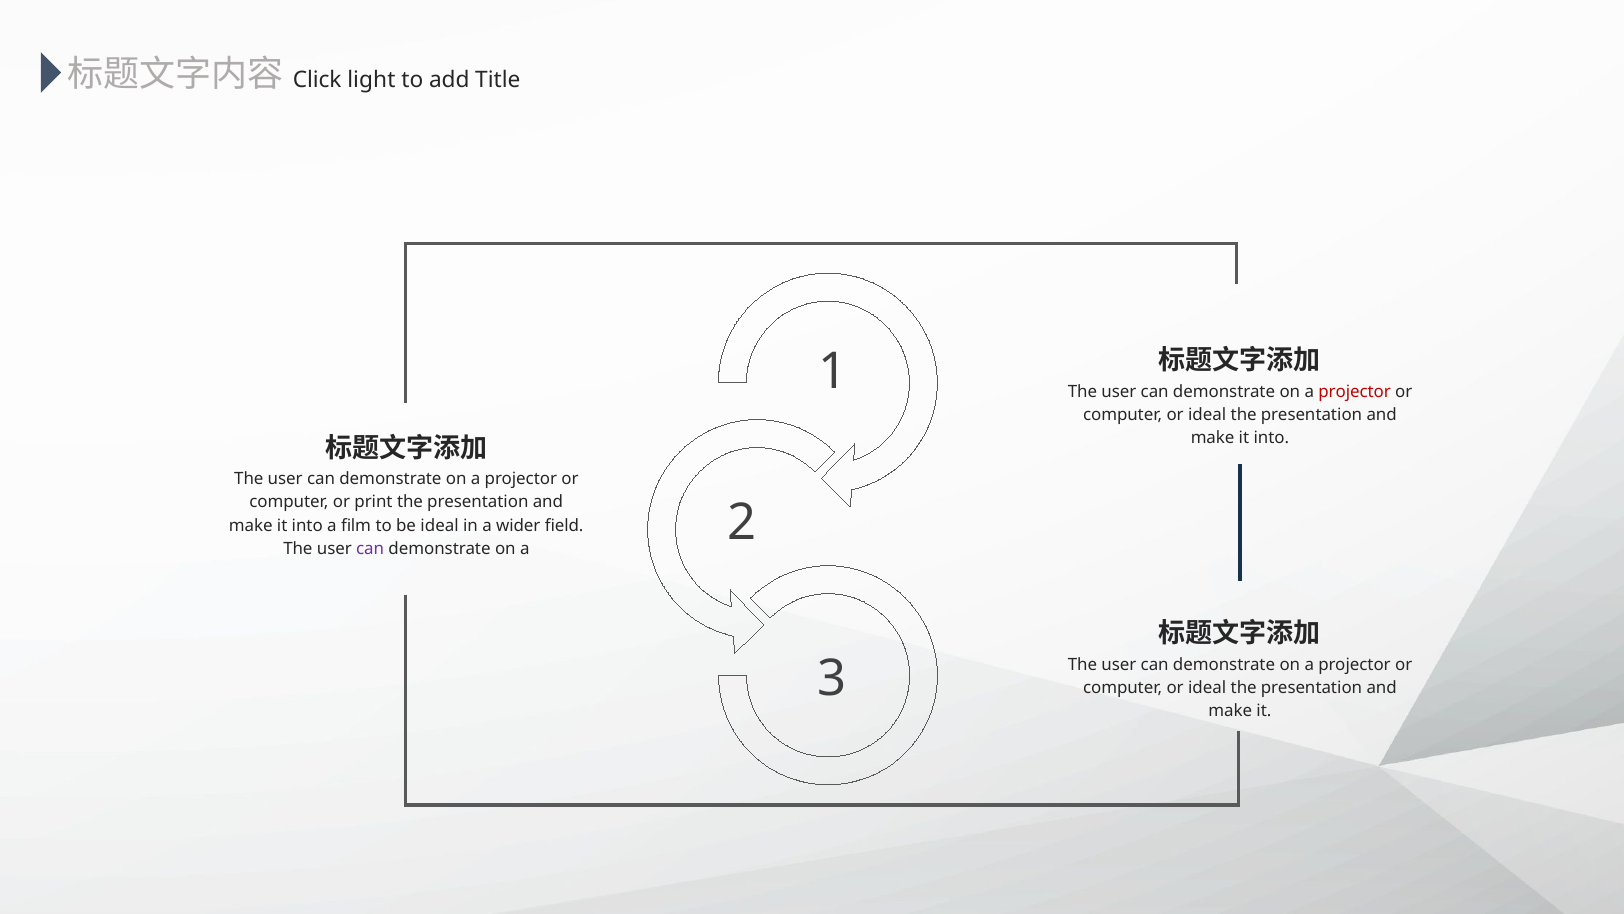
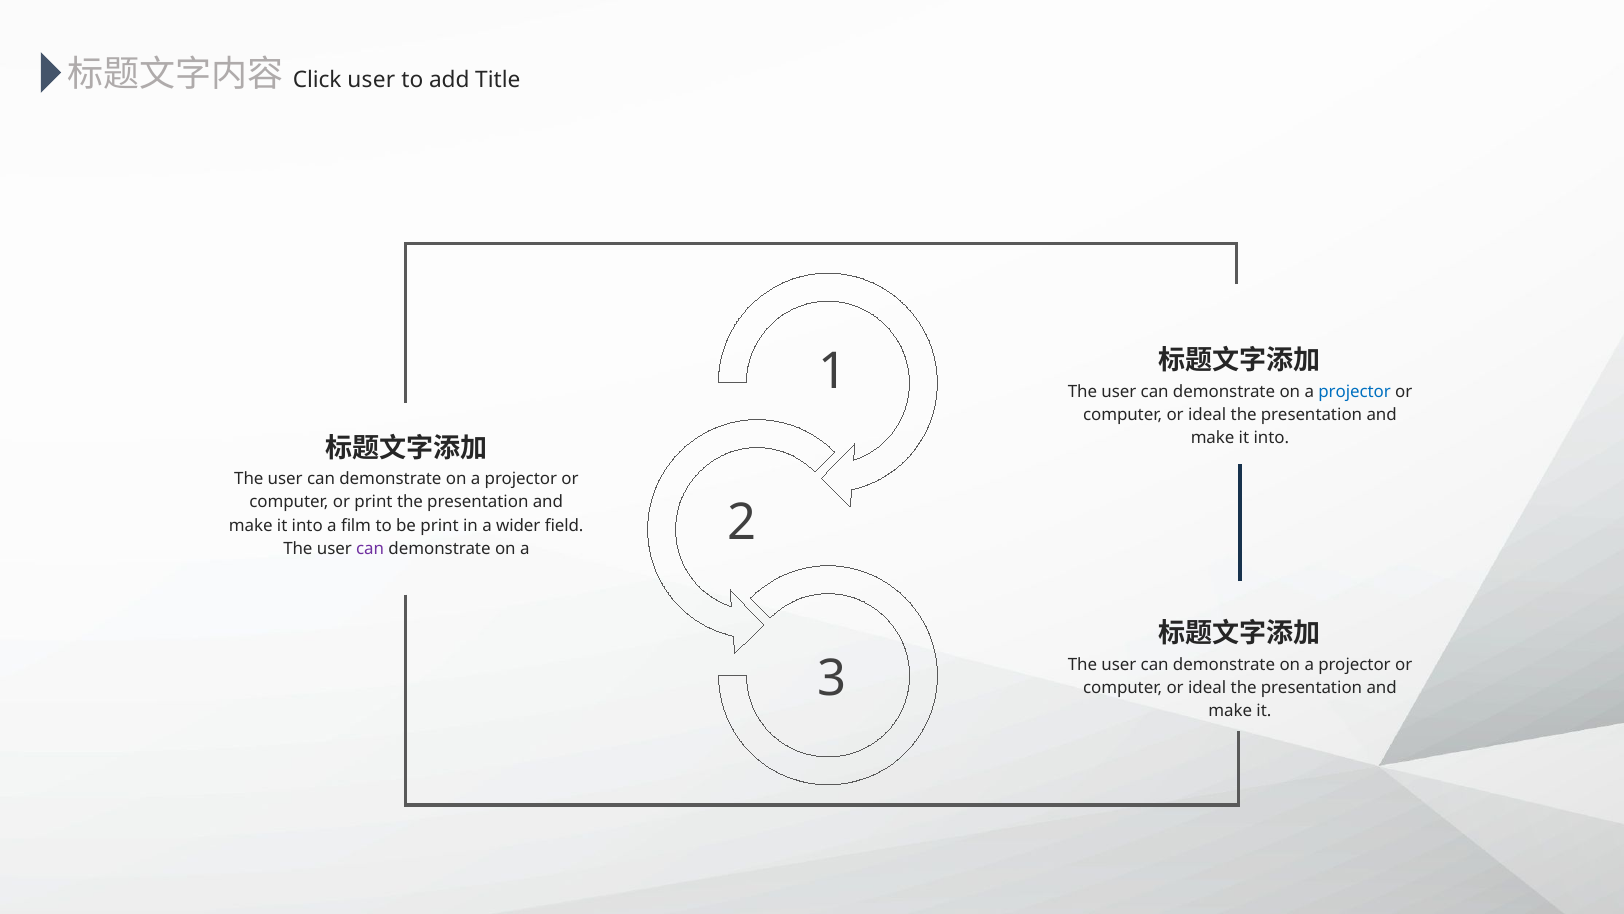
Click light: light -> user
projector at (1355, 392) colour: red -> blue
be ideal: ideal -> print
